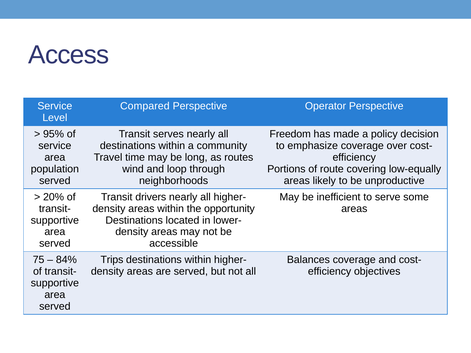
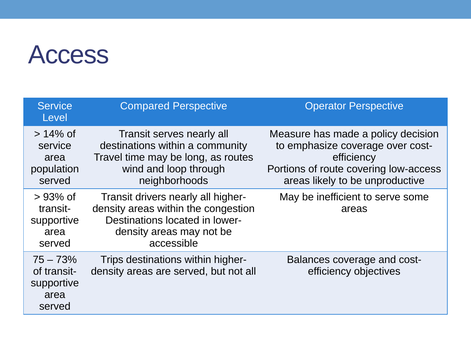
95%: 95% -> 14%
Freedom: Freedom -> Measure
low-equally: low-equally -> low-access
20%: 20% -> 93%
opportunity: opportunity -> congestion
84%: 84% -> 73%
